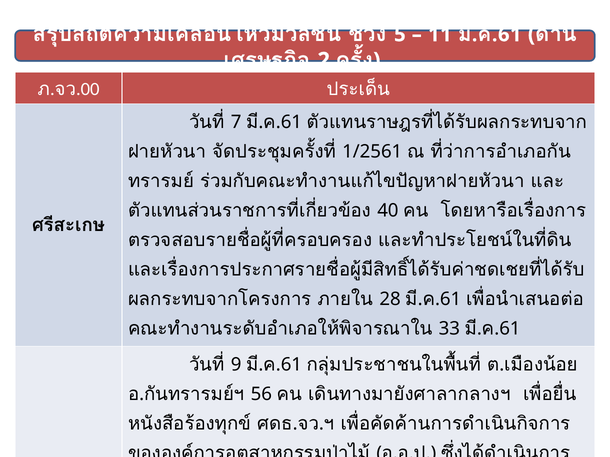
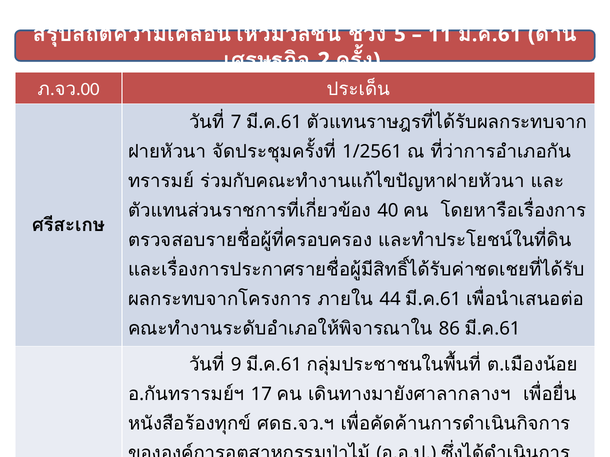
28: 28 -> 44
33: 33 -> 86
56: 56 -> 17
